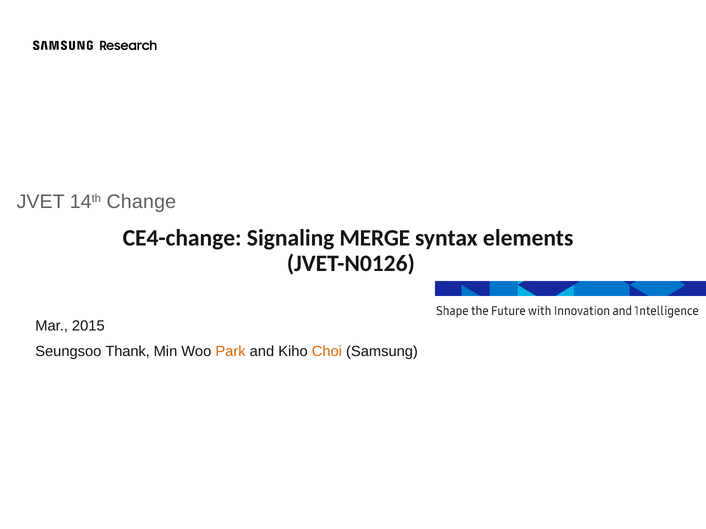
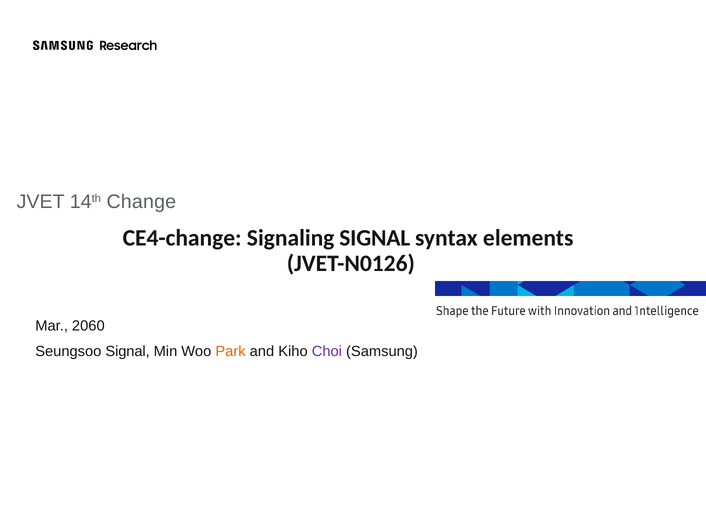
Signaling MERGE: MERGE -> SIGNAL
2015: 2015 -> 2060
Seungsoo Thank: Thank -> Signal
Choi colour: orange -> purple
